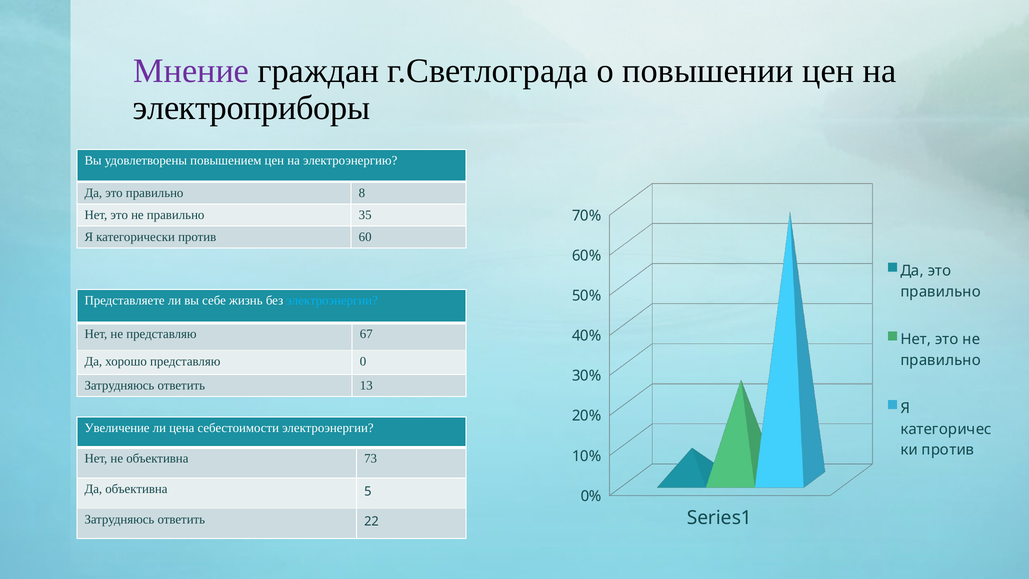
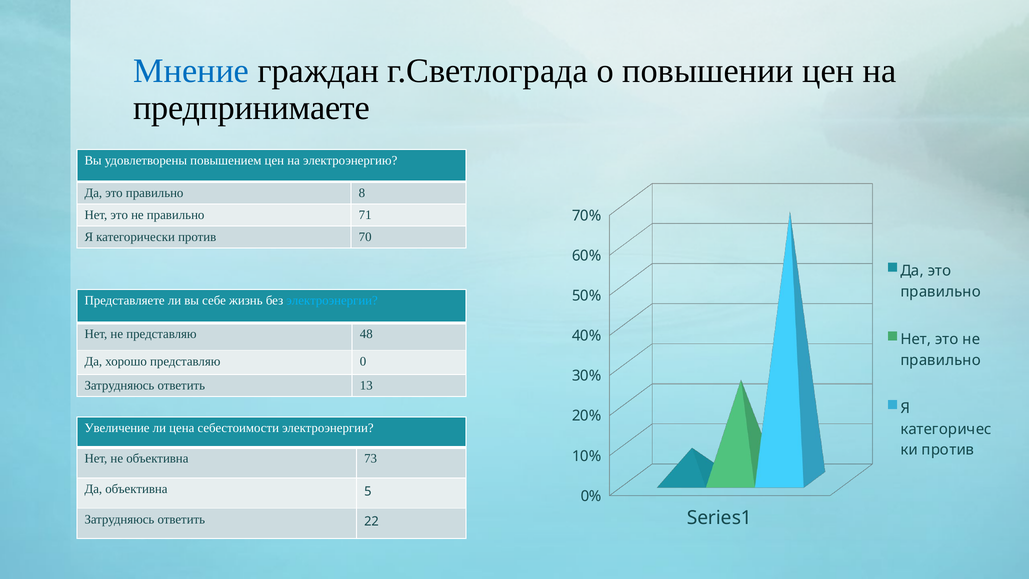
Мнение colour: purple -> blue
электроприборы: электроприборы -> предпринимаете
35: 35 -> 71
60: 60 -> 70
67: 67 -> 48
